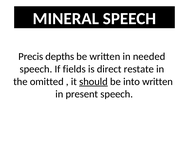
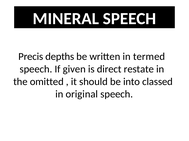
needed: needed -> termed
fields: fields -> given
should underline: present -> none
into written: written -> classed
present: present -> original
